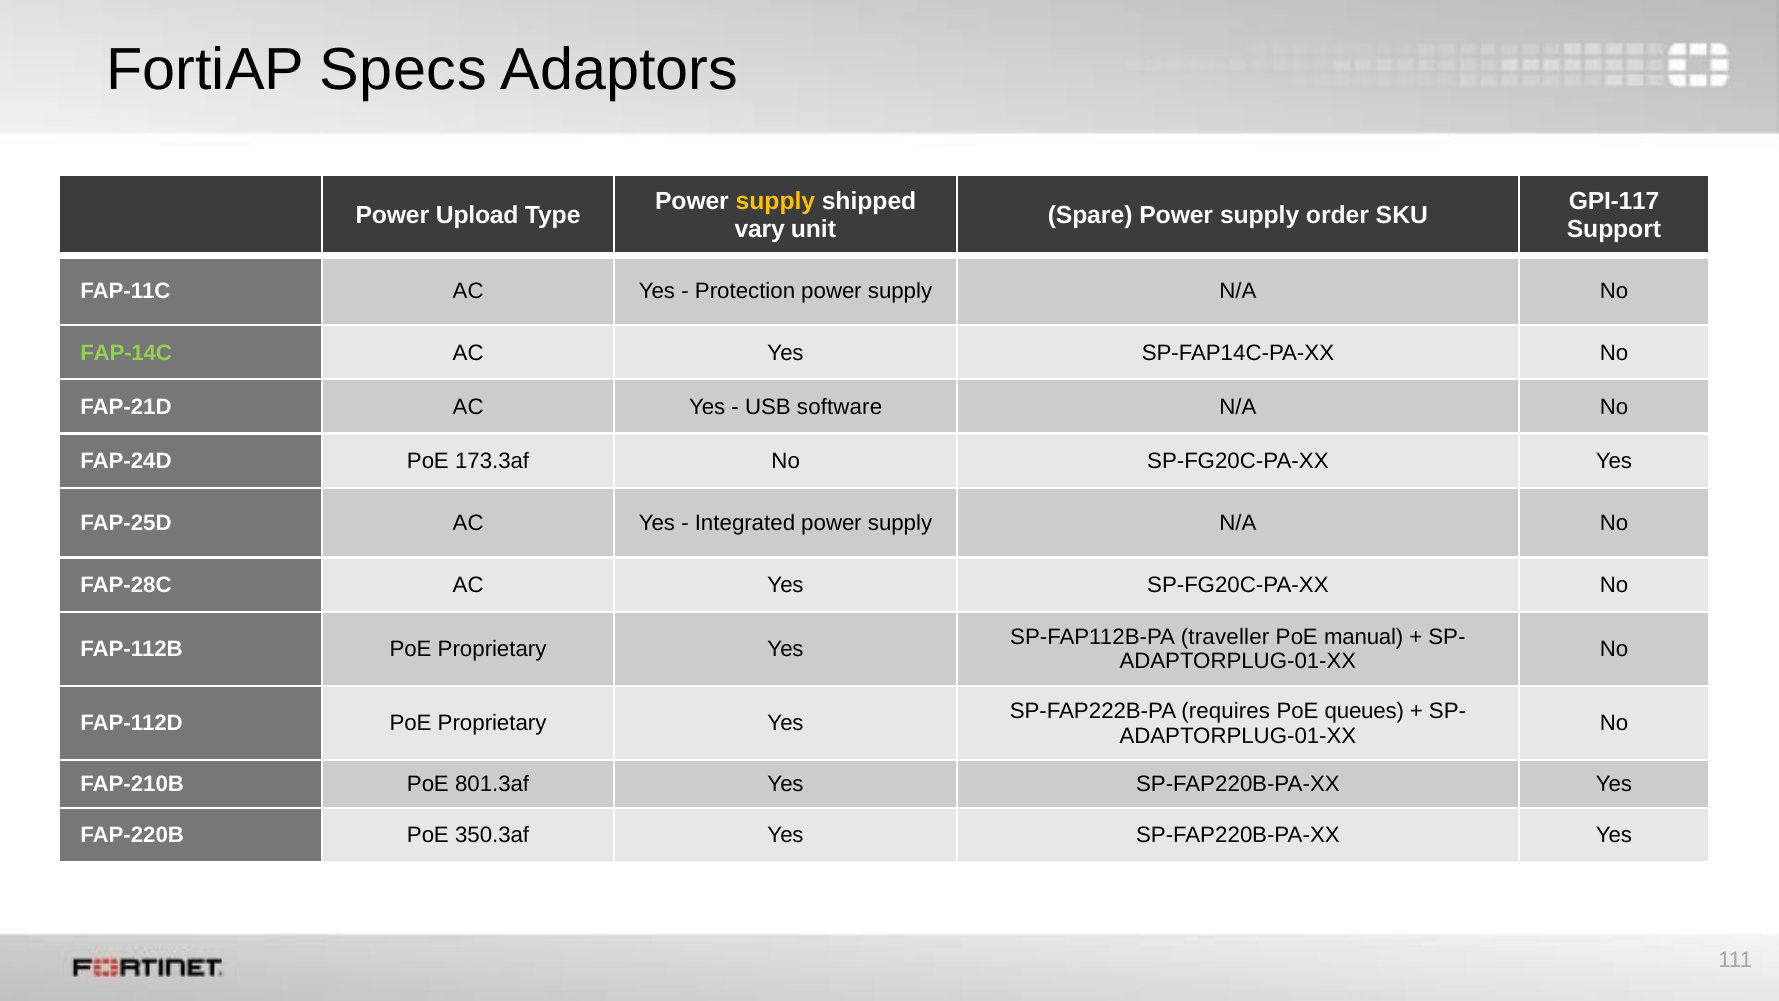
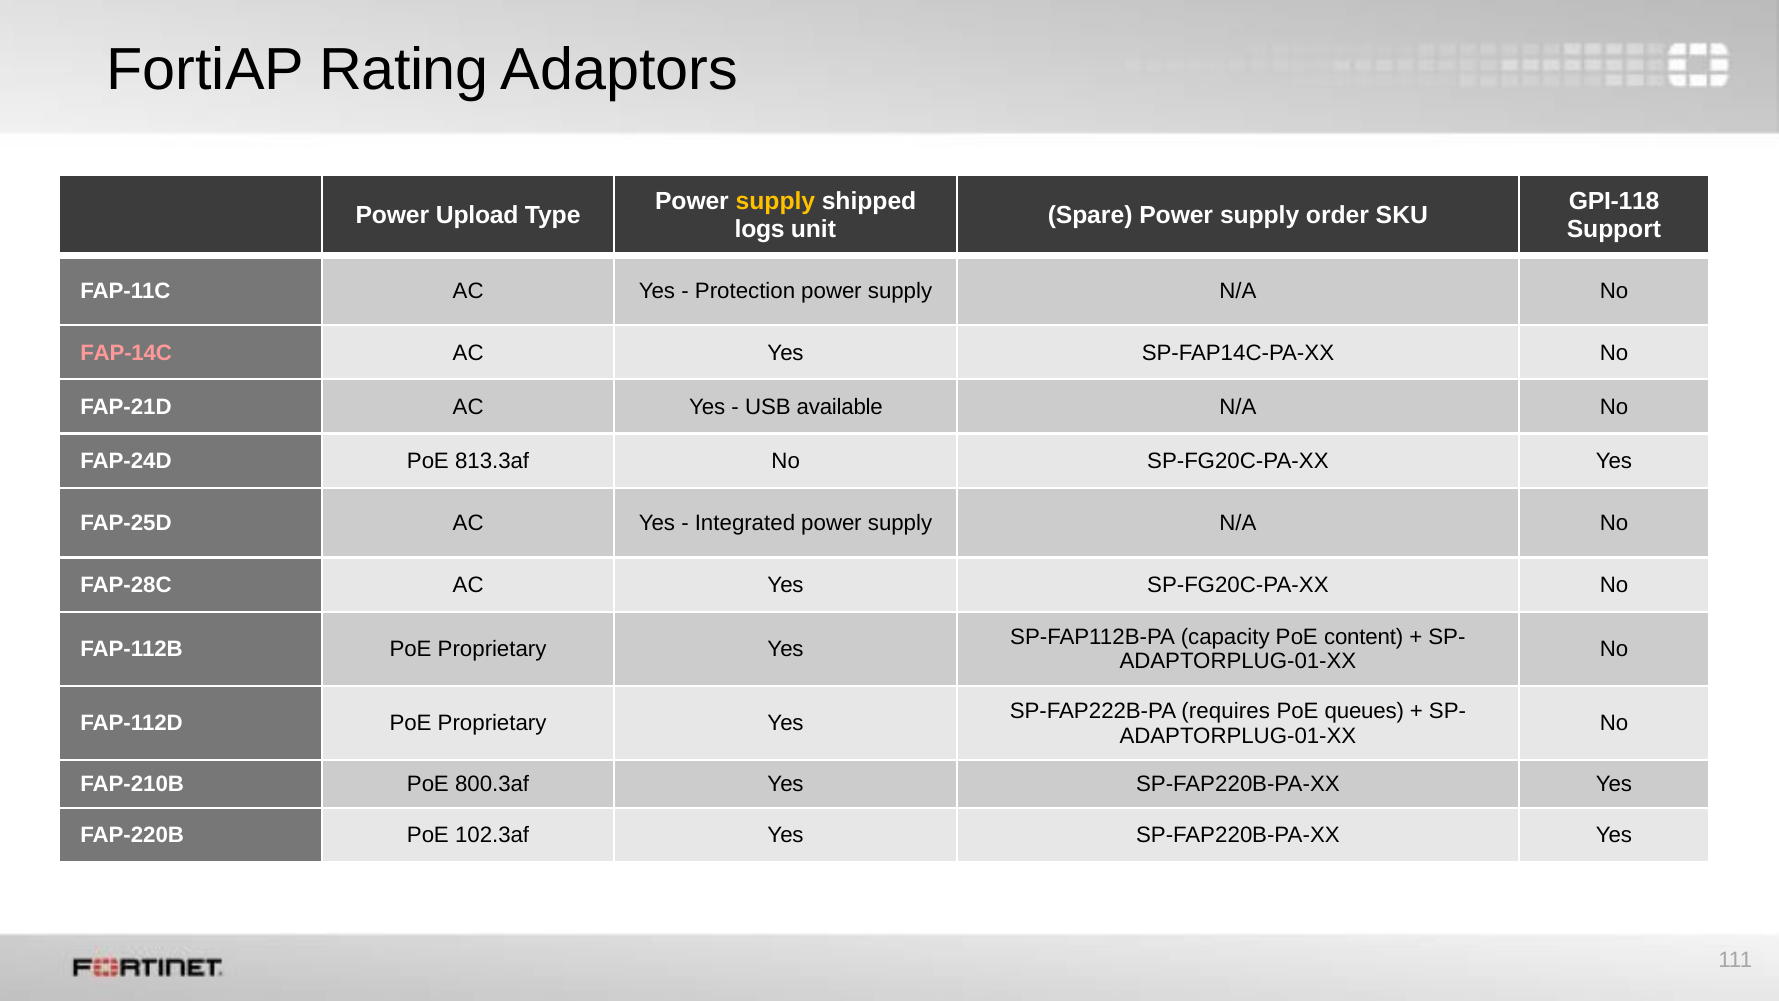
Specs: Specs -> Rating
GPI-117: GPI-117 -> GPI-118
vary: vary -> logs
FAP-14C colour: light green -> pink
software: software -> available
173.3af: 173.3af -> 813.3af
traveller: traveller -> capacity
manual: manual -> content
801.3af: 801.3af -> 800.3af
350.3af: 350.3af -> 102.3af
